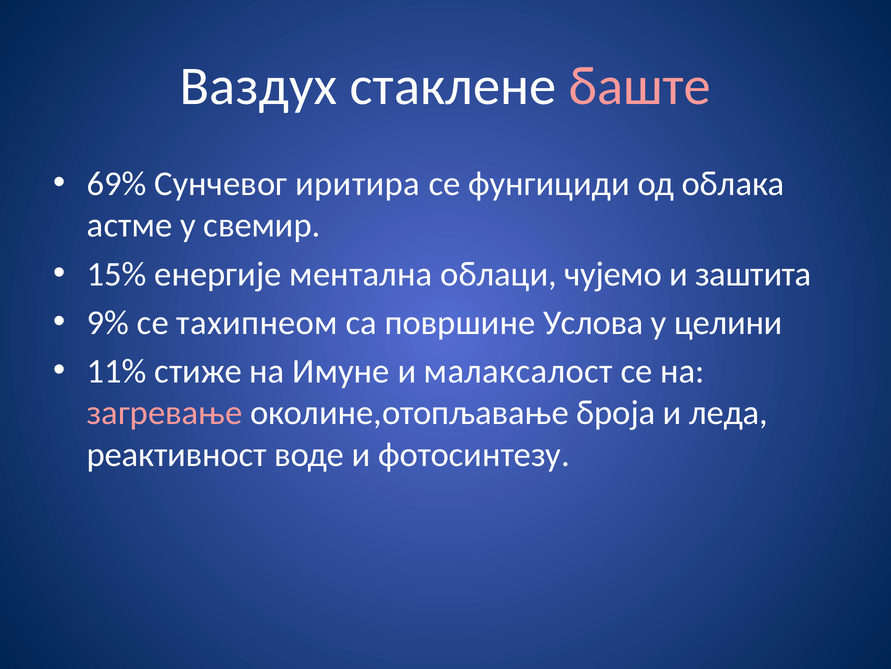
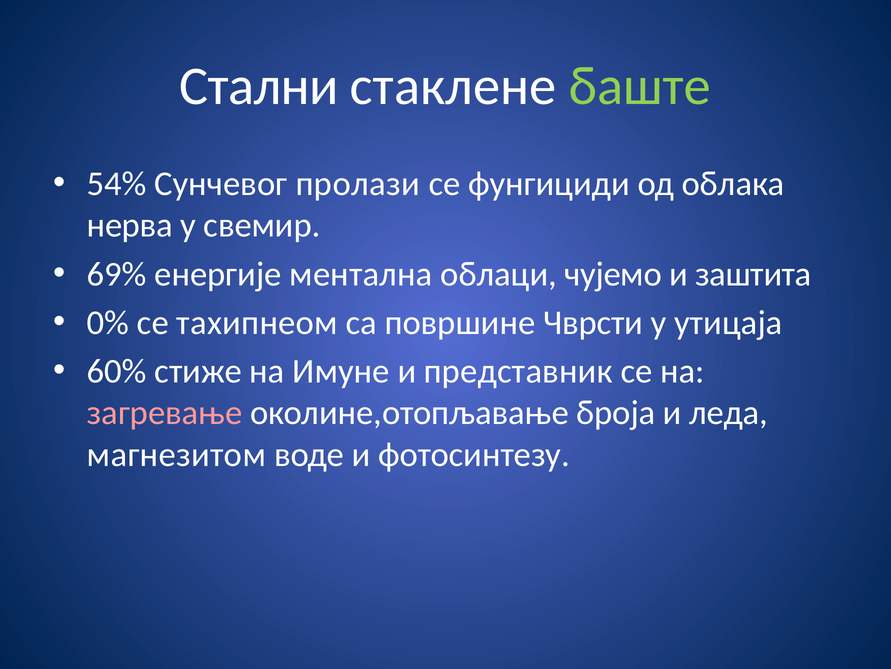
Ваздух: Ваздух -> Стални
баште colour: pink -> light green
69%: 69% -> 54%
иритира: иритира -> пролази
астме: астме -> нерва
15%: 15% -> 69%
9%: 9% -> 0%
Услова: Услова -> Чврсти
целини: целини -> утицаја
11%: 11% -> 60%
малаксалост: малаксалост -> представник
реактивност: реактивност -> магнезитом
